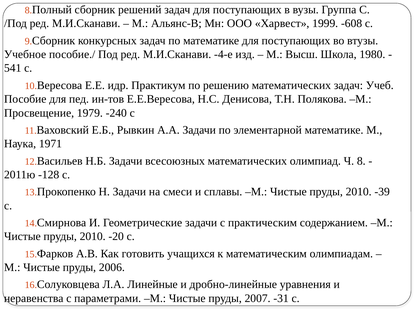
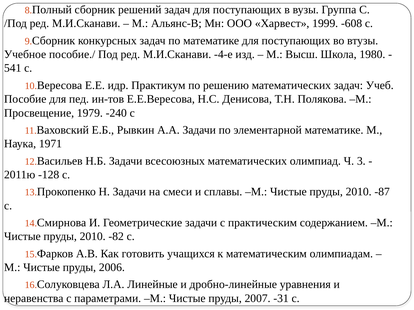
Ч 8: 8 -> 3
-39: -39 -> -87
-20: -20 -> -82
